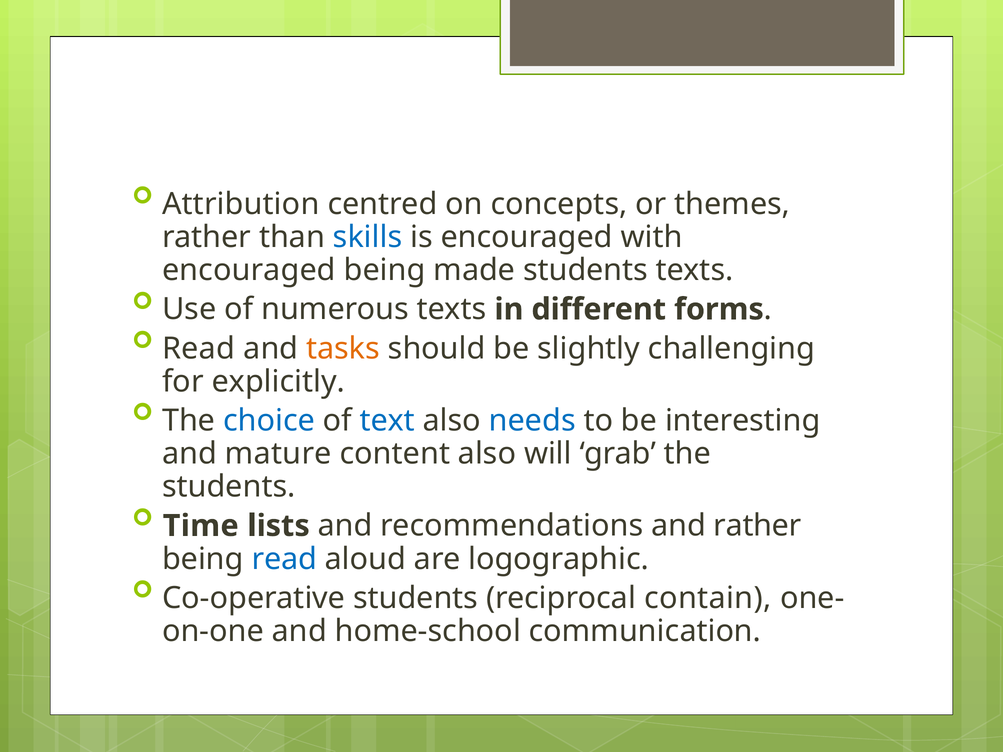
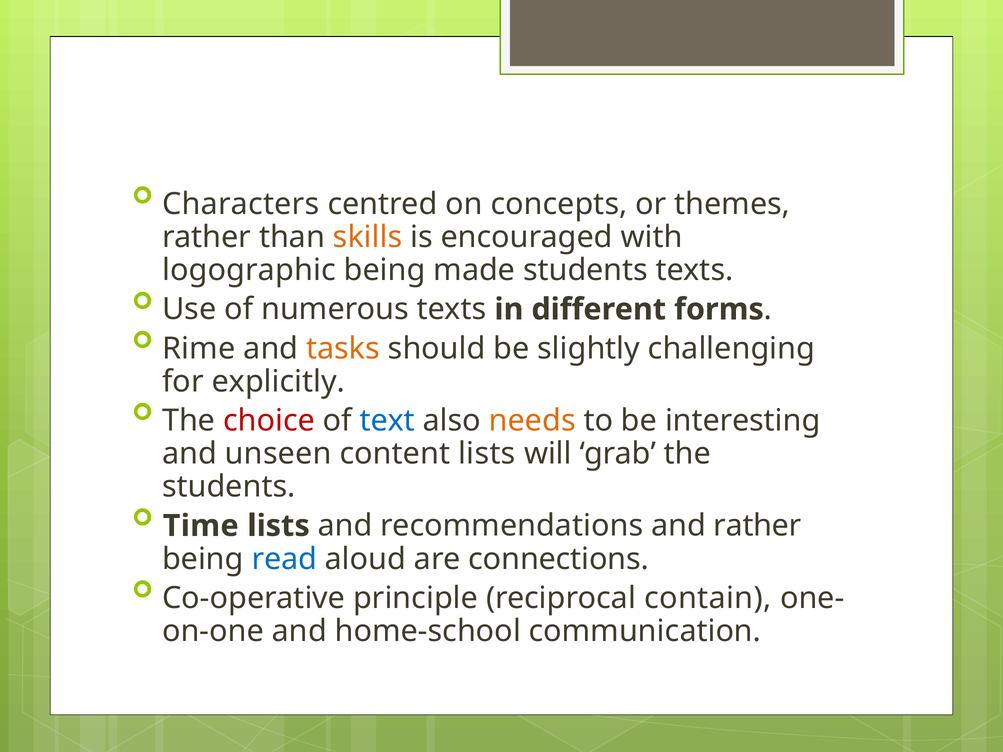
Attribution: Attribution -> Characters
skills colour: blue -> orange
encouraged at (249, 270): encouraged -> logographic
Read at (199, 349): Read -> Rime
choice colour: blue -> red
needs colour: blue -> orange
mature: mature -> unseen
content also: also -> lists
logographic: logographic -> connections
Co-operative students: students -> principle
